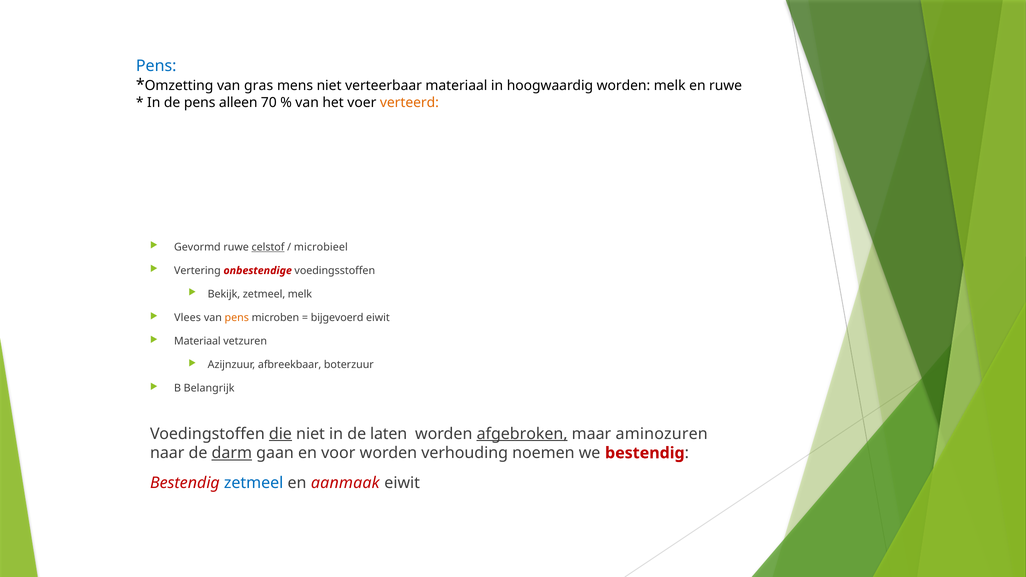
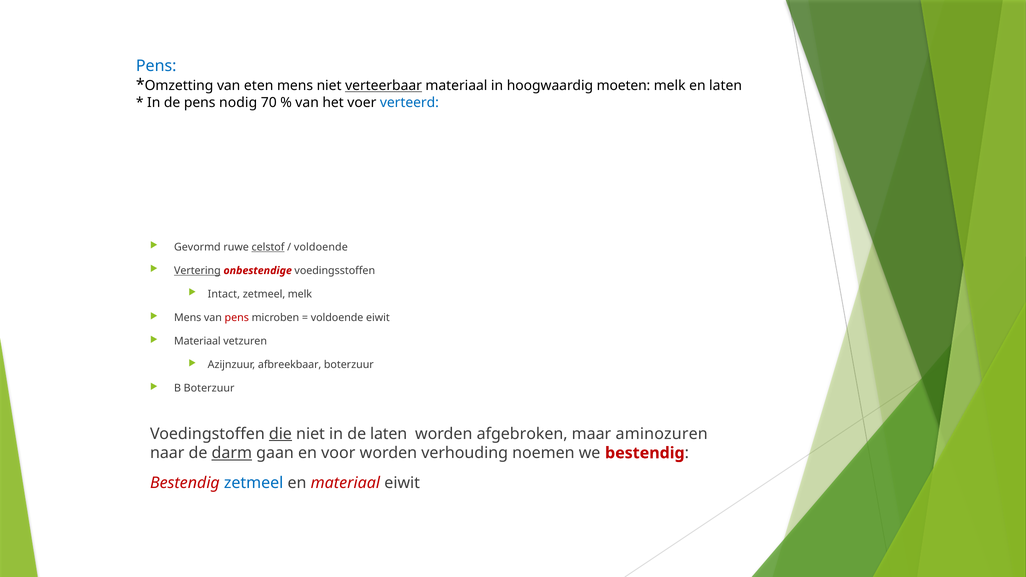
gras: gras -> eten
verteerbaar underline: none -> present
hoogwaardig worden: worden -> moeten
en ruwe: ruwe -> laten
alleen: alleen -> nodig
verteerd colour: orange -> blue
microbieel at (321, 247): microbieel -> voldoende
Vertering underline: none -> present
Bekijk: Bekijk -> Intact
Vlees at (188, 318): Vlees -> Mens
pens at (237, 318) colour: orange -> red
bijgevoerd at (337, 318): bijgevoerd -> voldoende
B Belangrijk: Belangrijk -> Boterzuur
afgebroken underline: present -> none
en aanmaak: aanmaak -> materiaal
